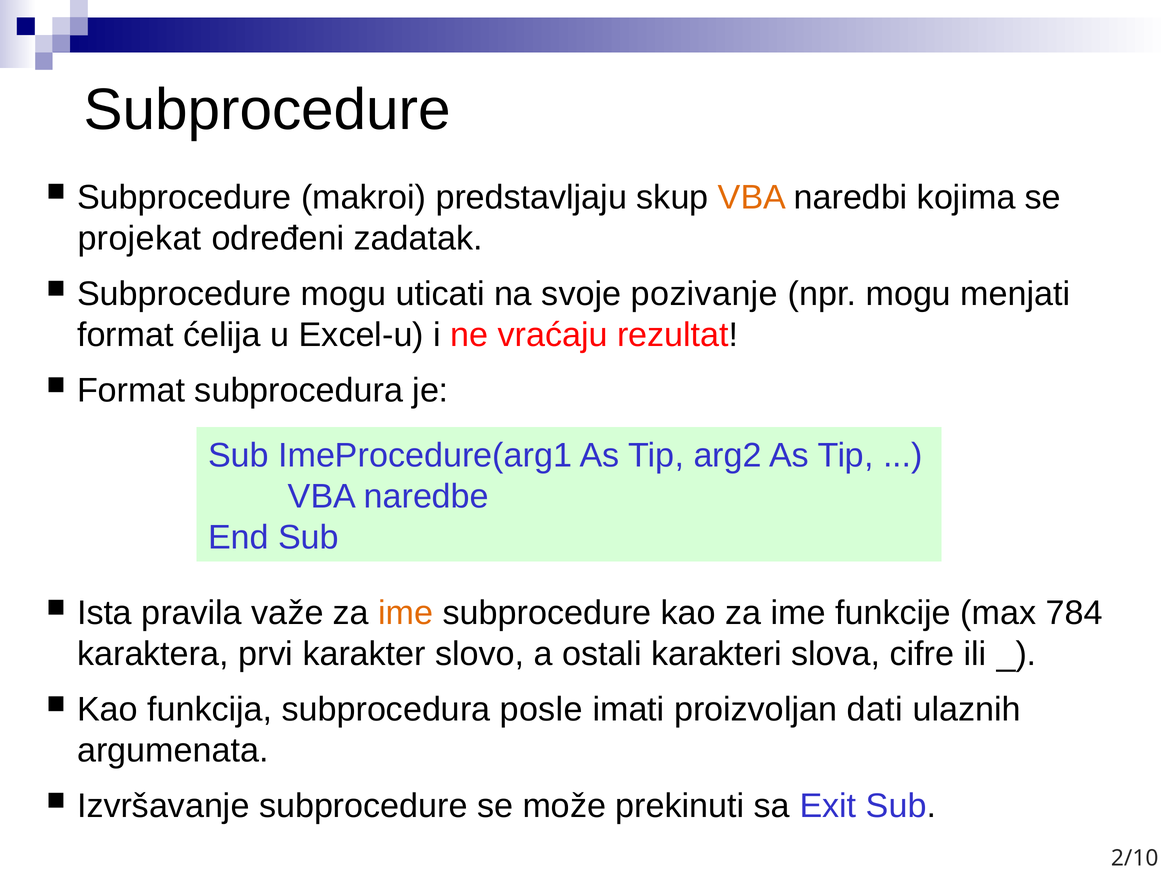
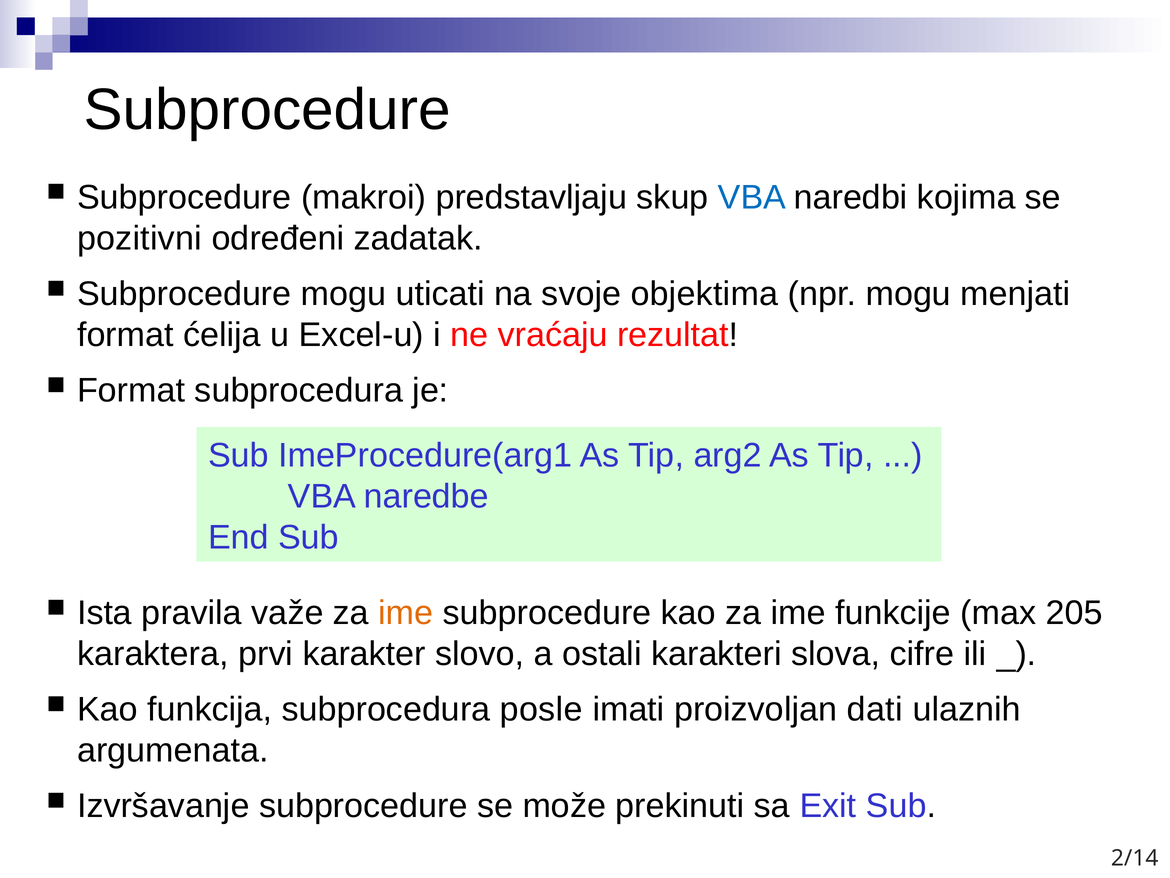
VBA at (752, 197) colour: orange -> blue
projekat: projekat -> pozitivni
pozivanje: pozivanje -> objektima
784: 784 -> 205
2/10: 2/10 -> 2/14
